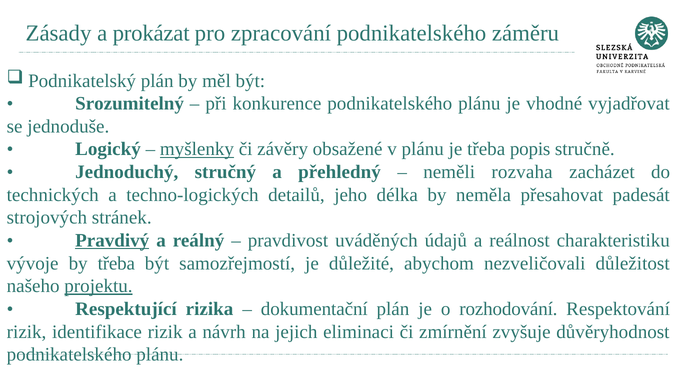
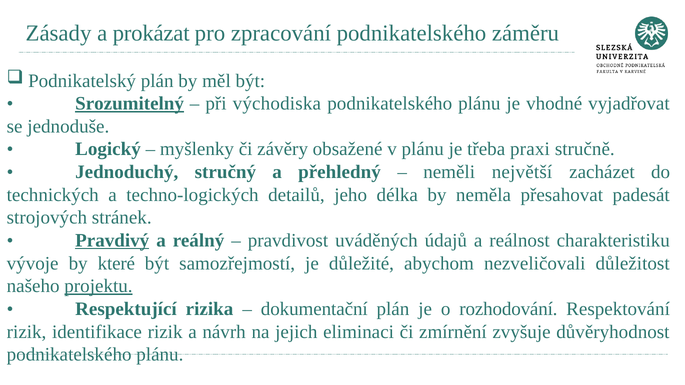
Srozumitelný underline: none -> present
konkurence: konkurence -> východiska
myšlenky underline: present -> none
popis: popis -> praxi
rozvaha: rozvaha -> největší
by třeba: třeba -> které
